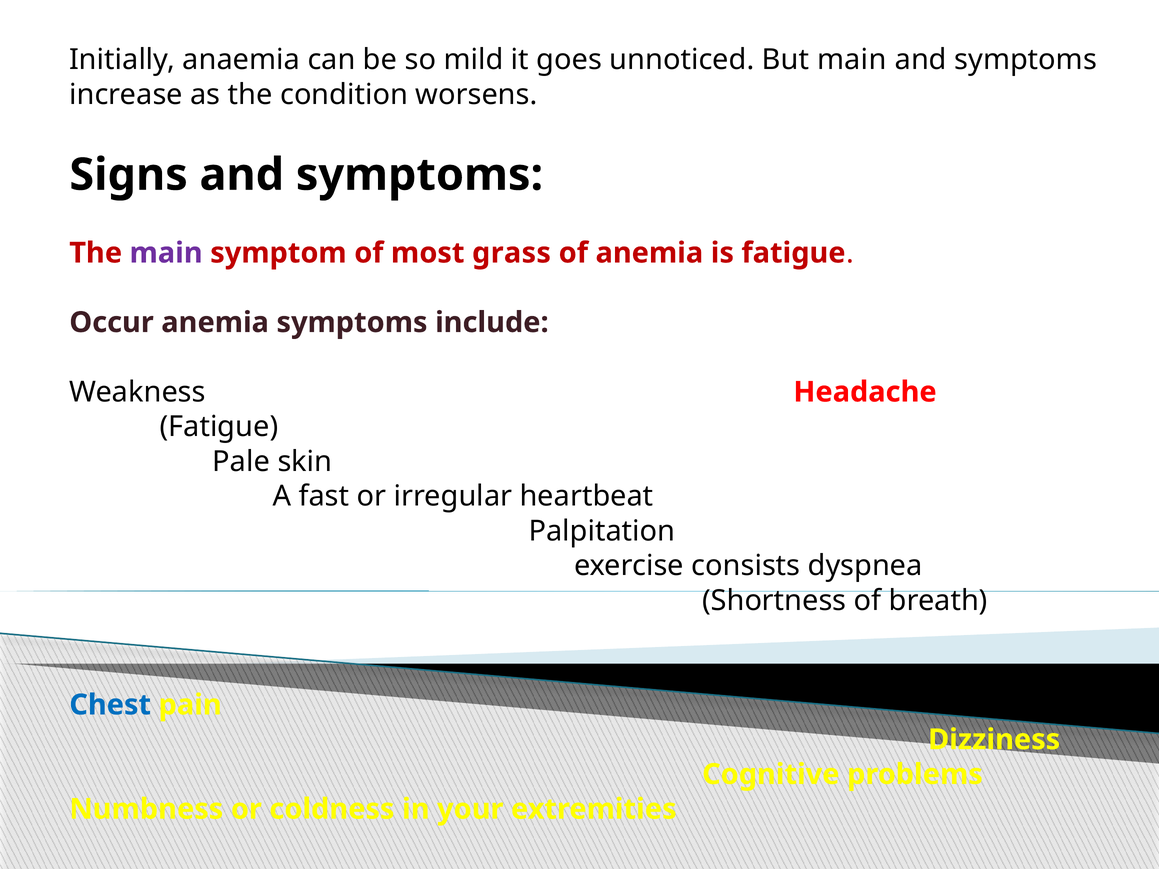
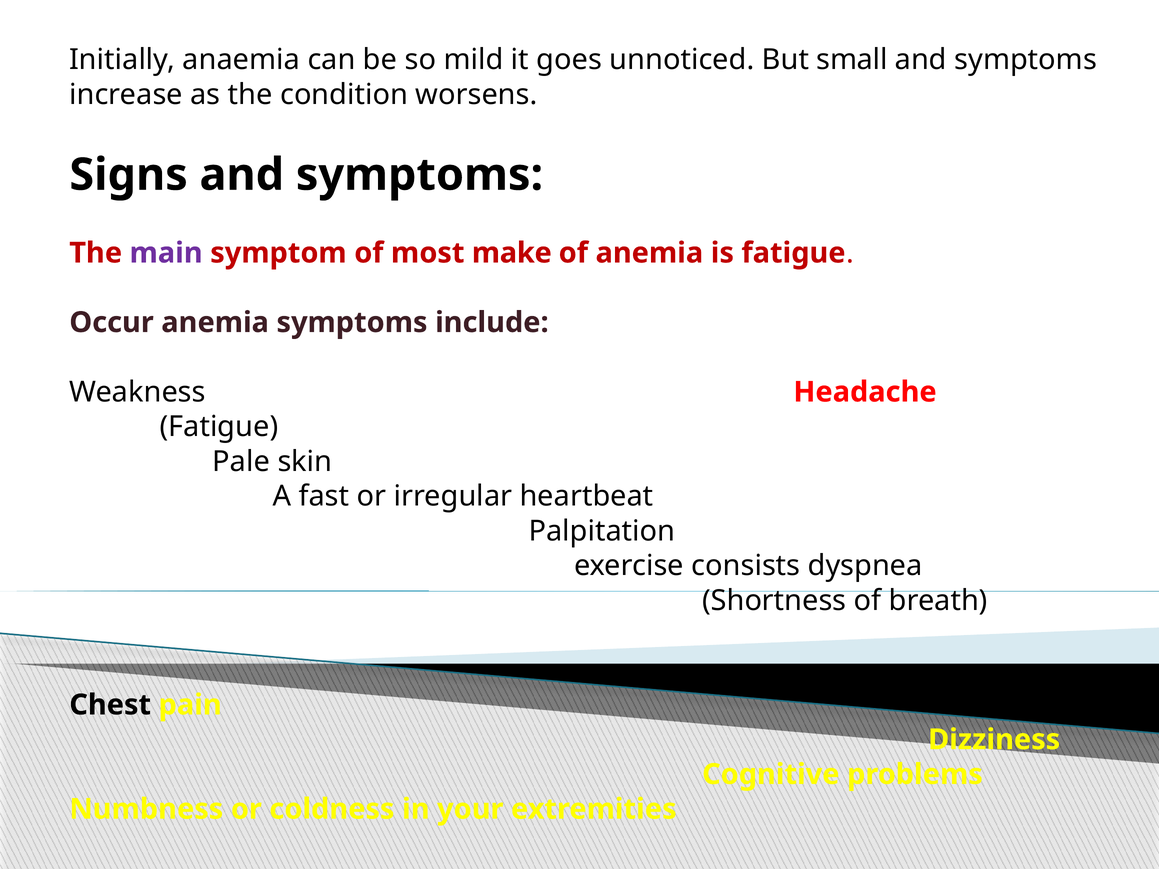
But main: main -> small
grass: grass -> make
Chest colour: blue -> black
